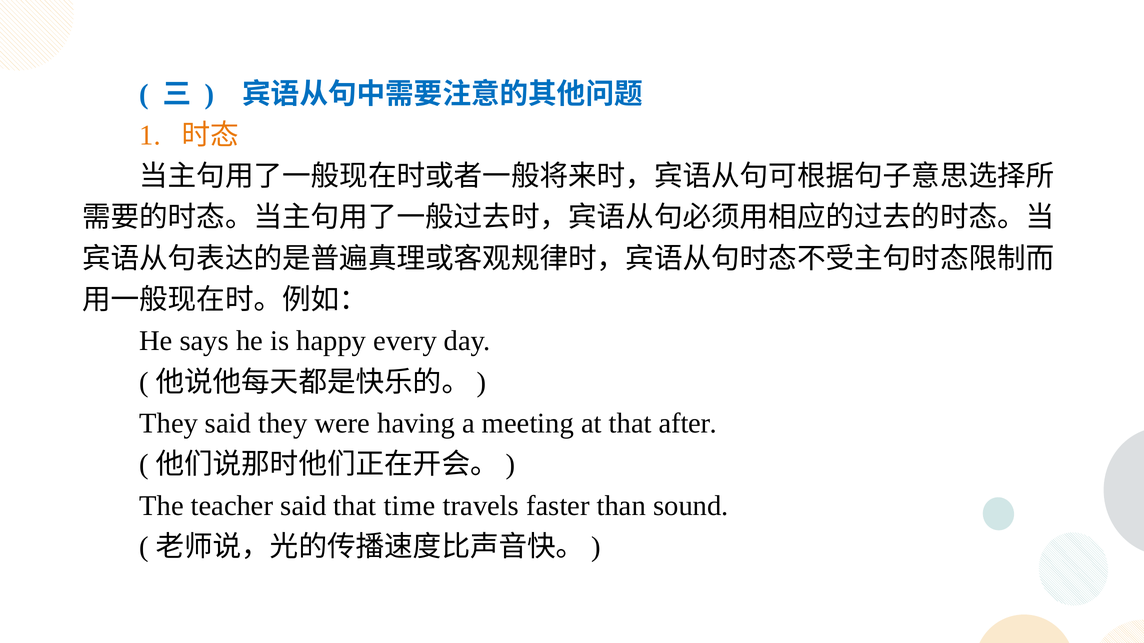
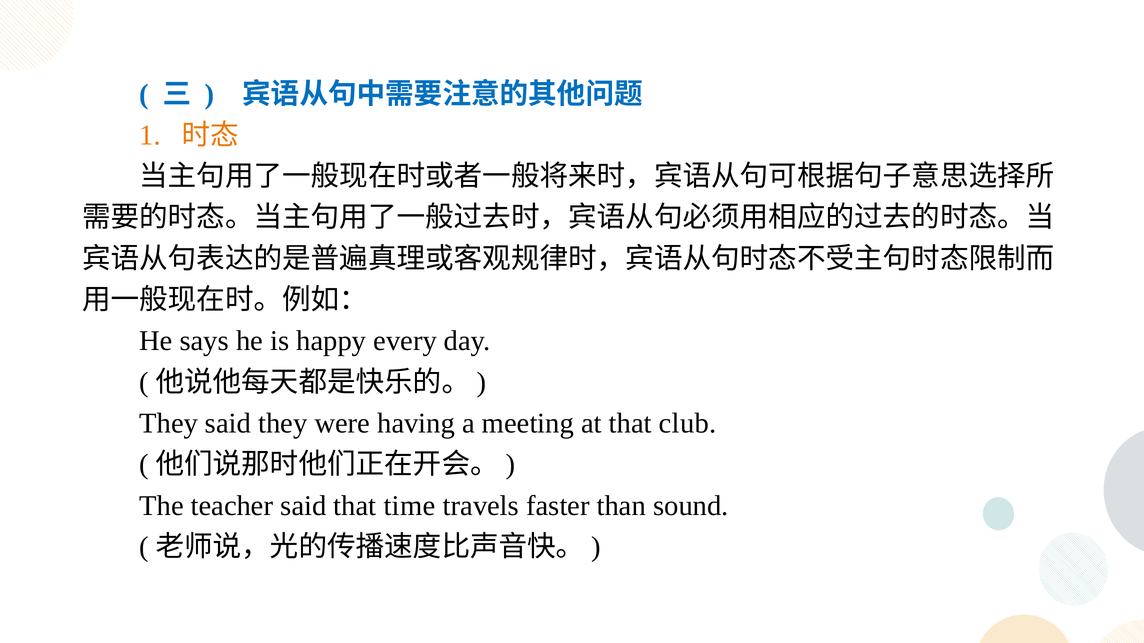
after: after -> club
